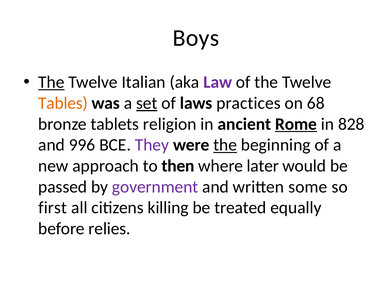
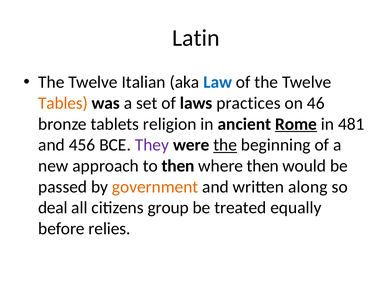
Boys: Boys -> Latin
The at (51, 82) underline: present -> none
Law colour: purple -> blue
set underline: present -> none
68: 68 -> 46
828: 828 -> 481
996: 996 -> 456
where later: later -> then
government colour: purple -> orange
some: some -> along
first: first -> deal
killing: killing -> group
